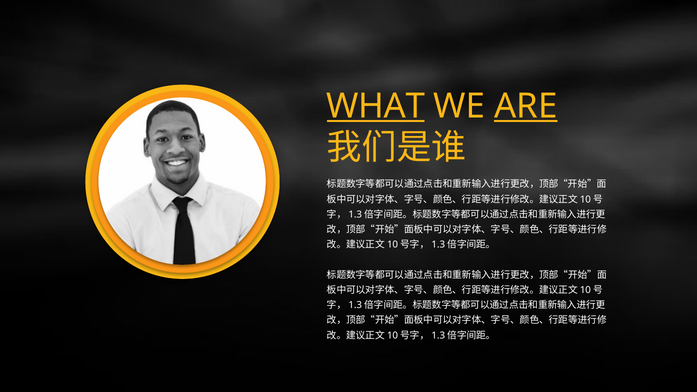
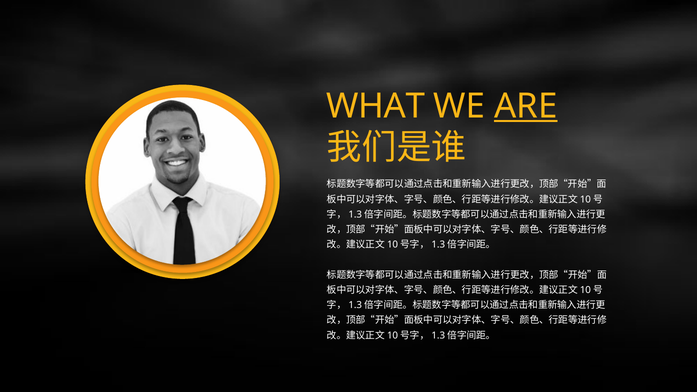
WHAT underline: present -> none
